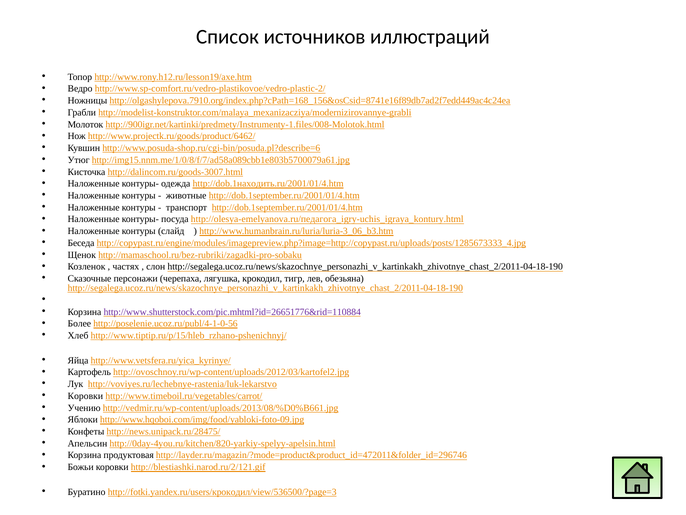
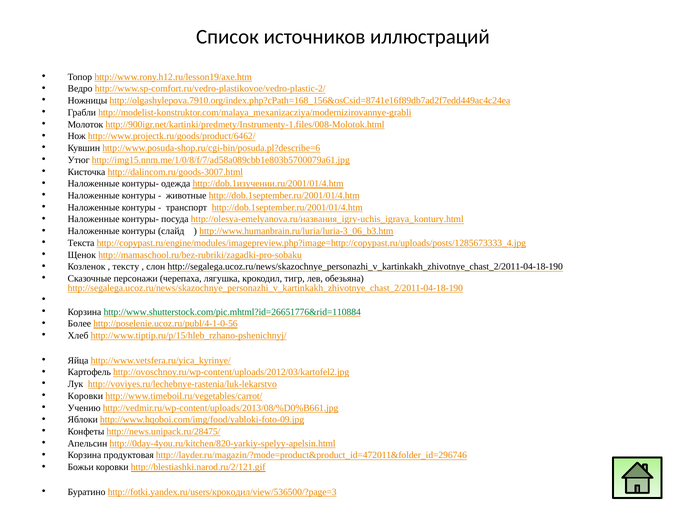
http://dob.1находить.ru/2001/01/4.htm: http://dob.1находить.ru/2001/01/4.htm -> http://dob.1изучении.ru/2001/01/4.htm
http://olesya-emelyanova.ru/педагога_igry-uchis_igraya_kontury.html: http://olesya-emelyanova.ru/педагога_igry-uchis_igraya_kontury.html -> http://olesya-emelyanova.ru/названия_igry-uchis_igraya_kontury.html
Беседа: Беседа -> Текста
частях: частях -> тексту
http://www.shutterstock.com/pic.mhtml?id=26651776&rid=110884 colour: purple -> green
